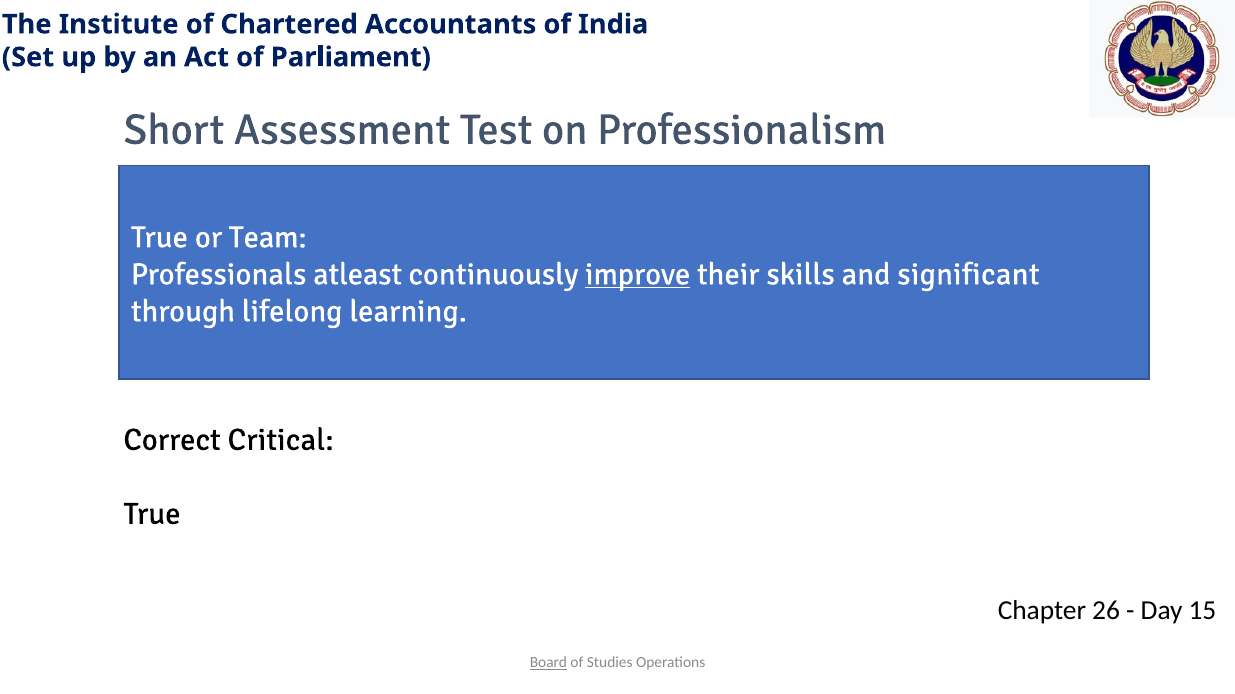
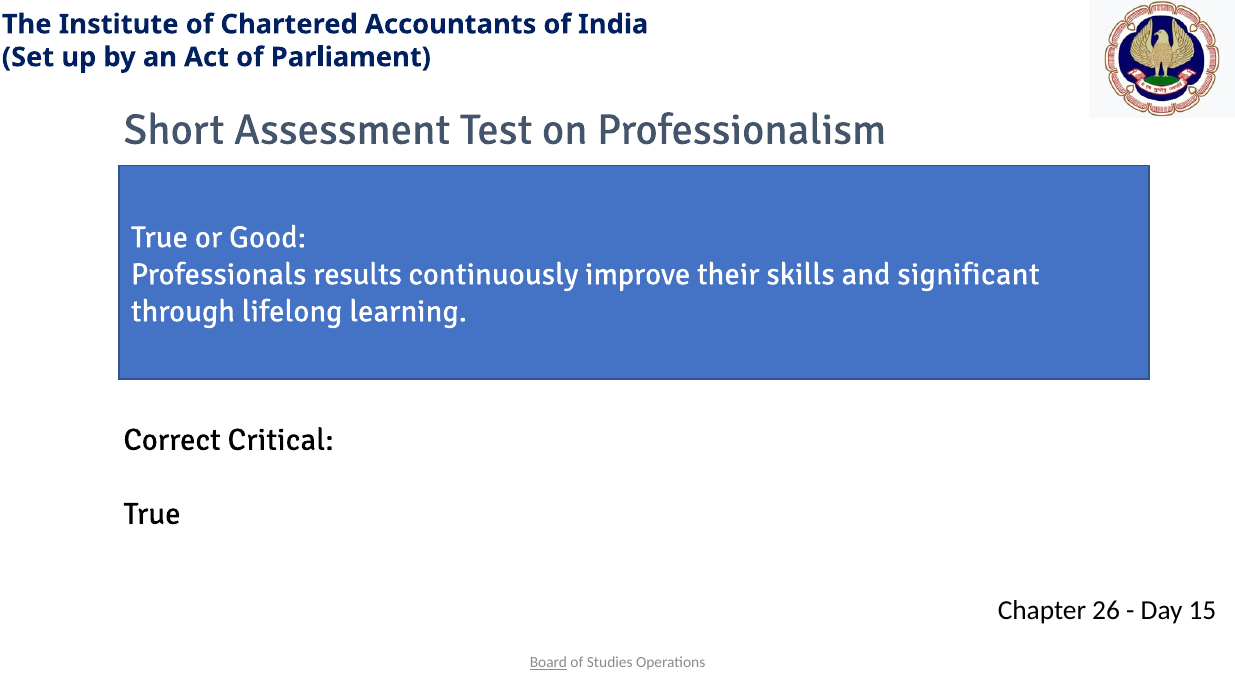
Team: Team -> Good
atleast: atleast -> results
improve underline: present -> none
